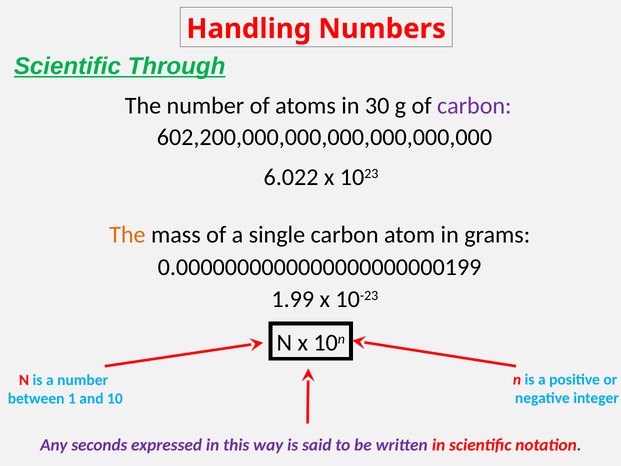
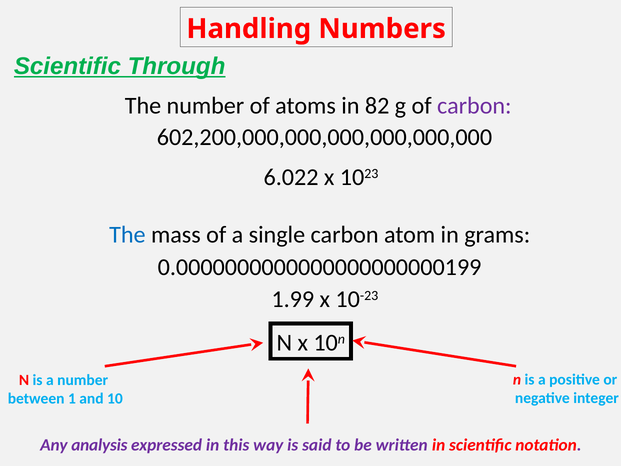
30: 30 -> 82
The at (127, 235) colour: orange -> blue
seconds: seconds -> analysis
